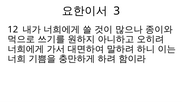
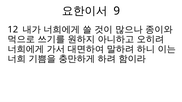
3: 3 -> 9
